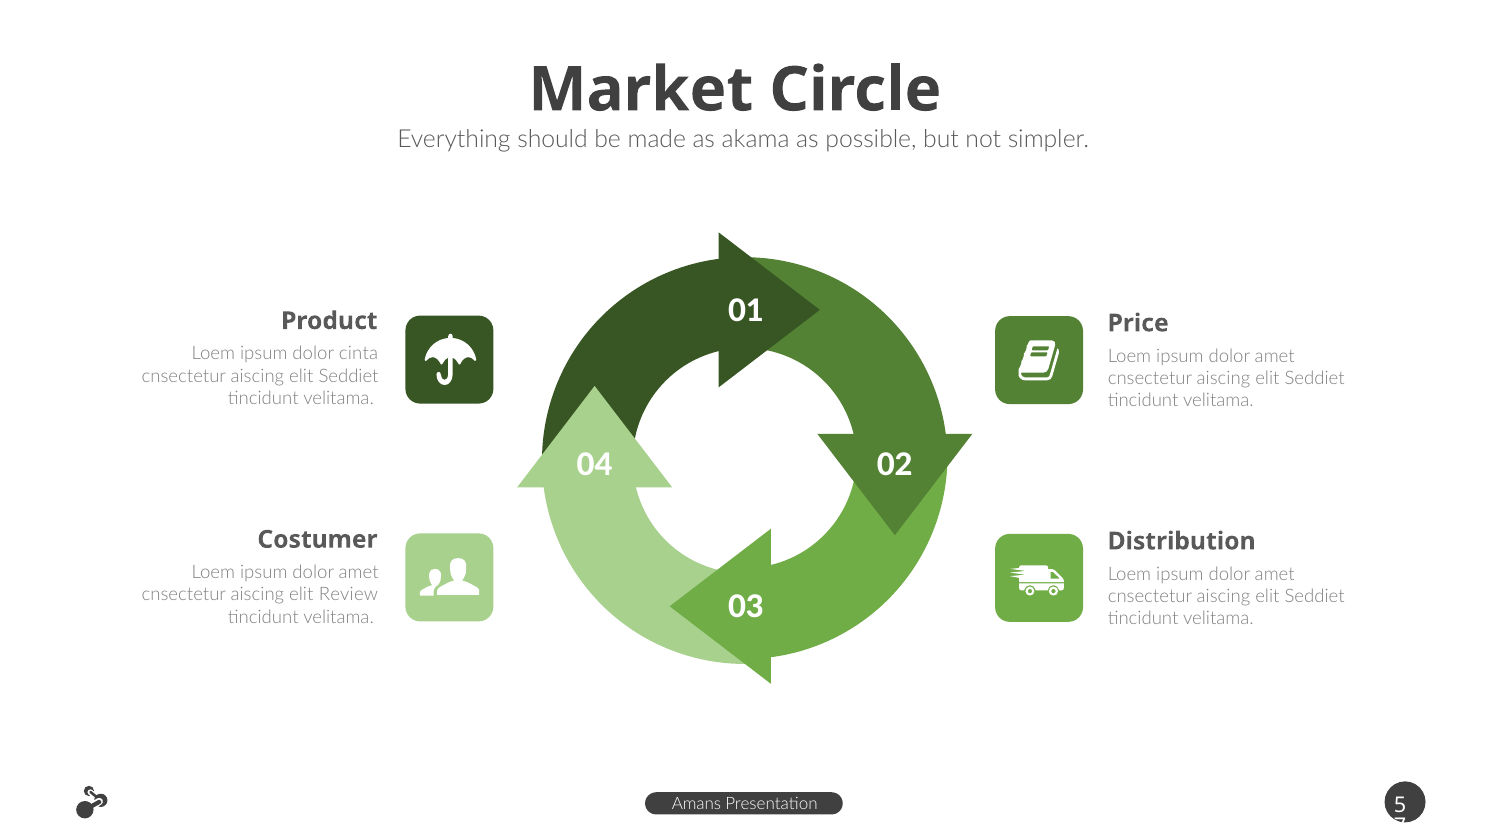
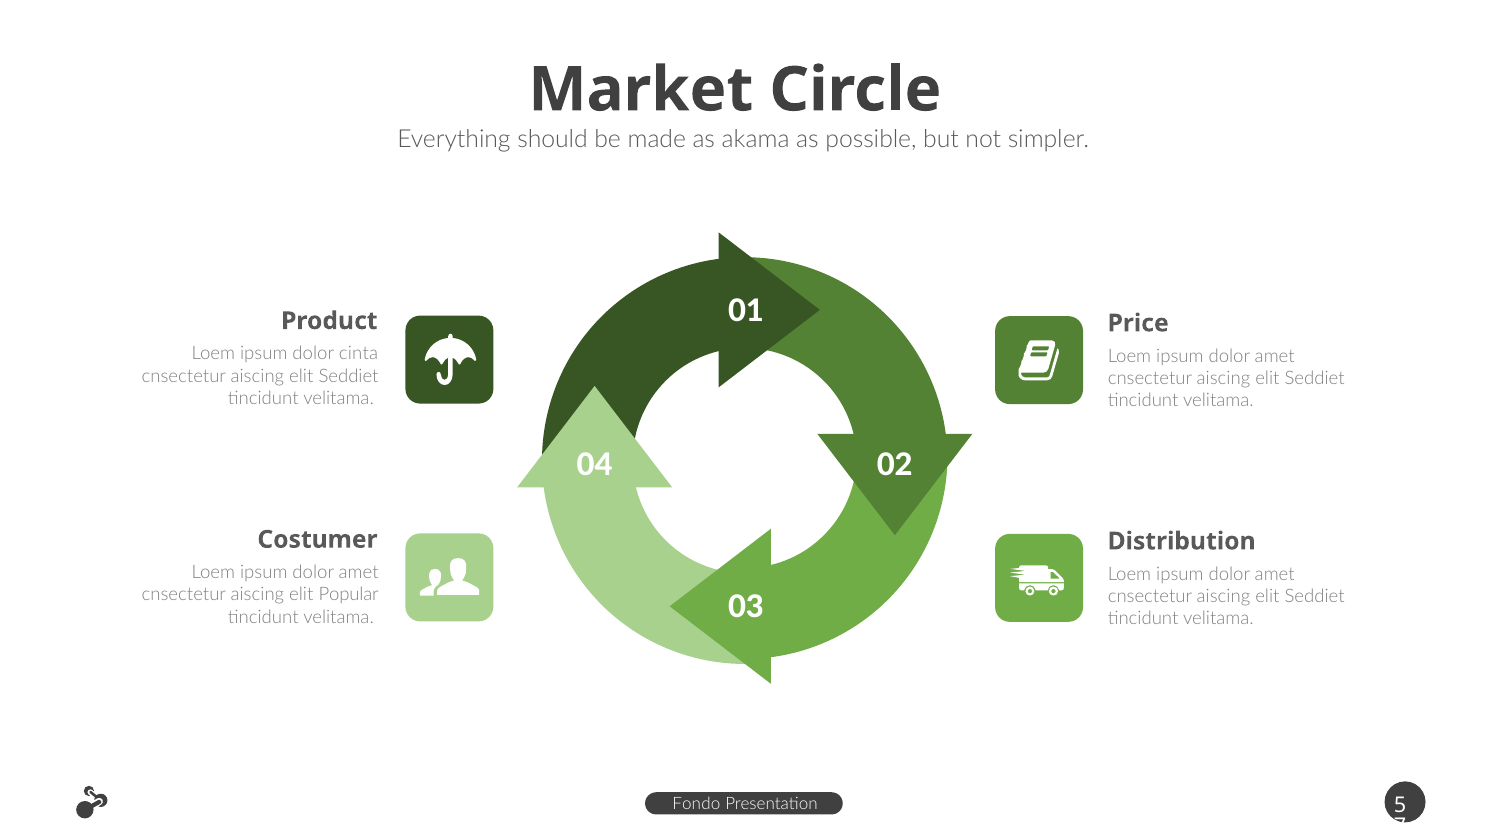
Review: Review -> Popular
Amans: Amans -> Fondo
